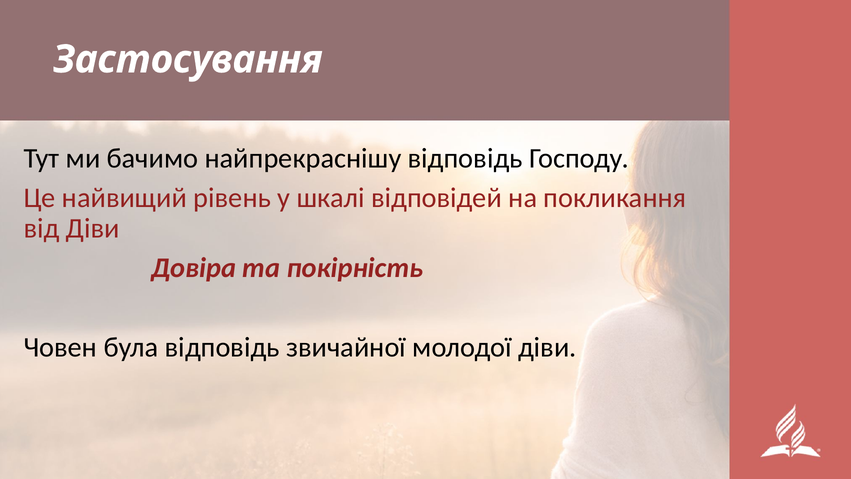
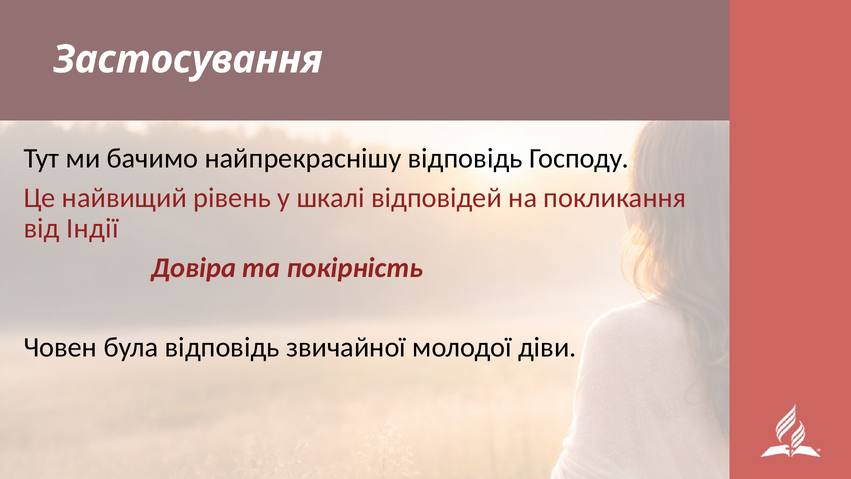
від Діви: Діви -> Індії
